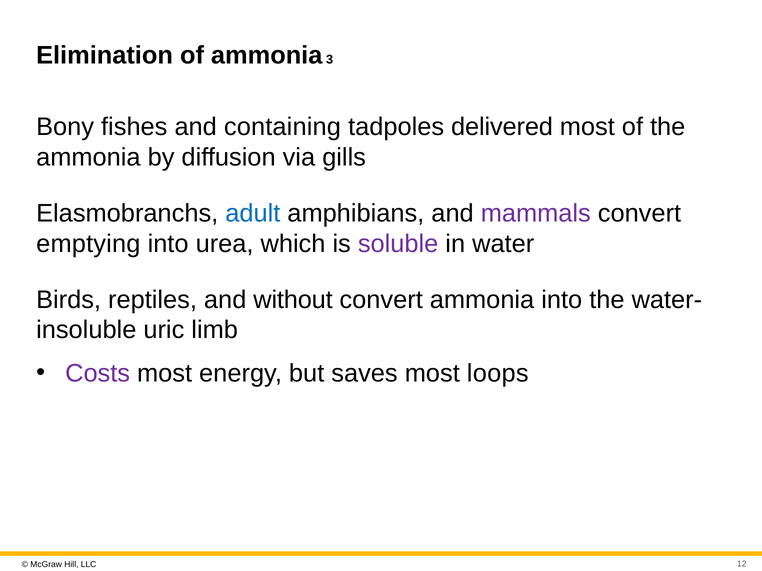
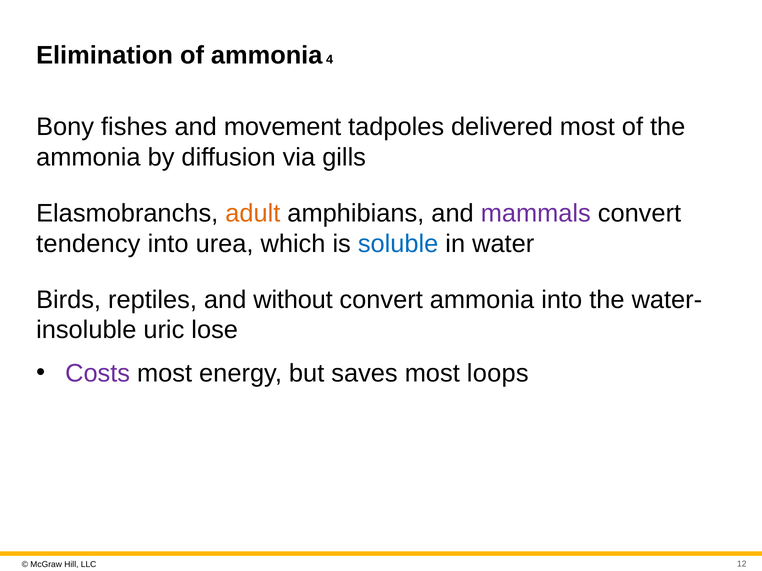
3: 3 -> 4
containing: containing -> movement
adult colour: blue -> orange
emptying: emptying -> tendency
soluble colour: purple -> blue
limb: limb -> lose
